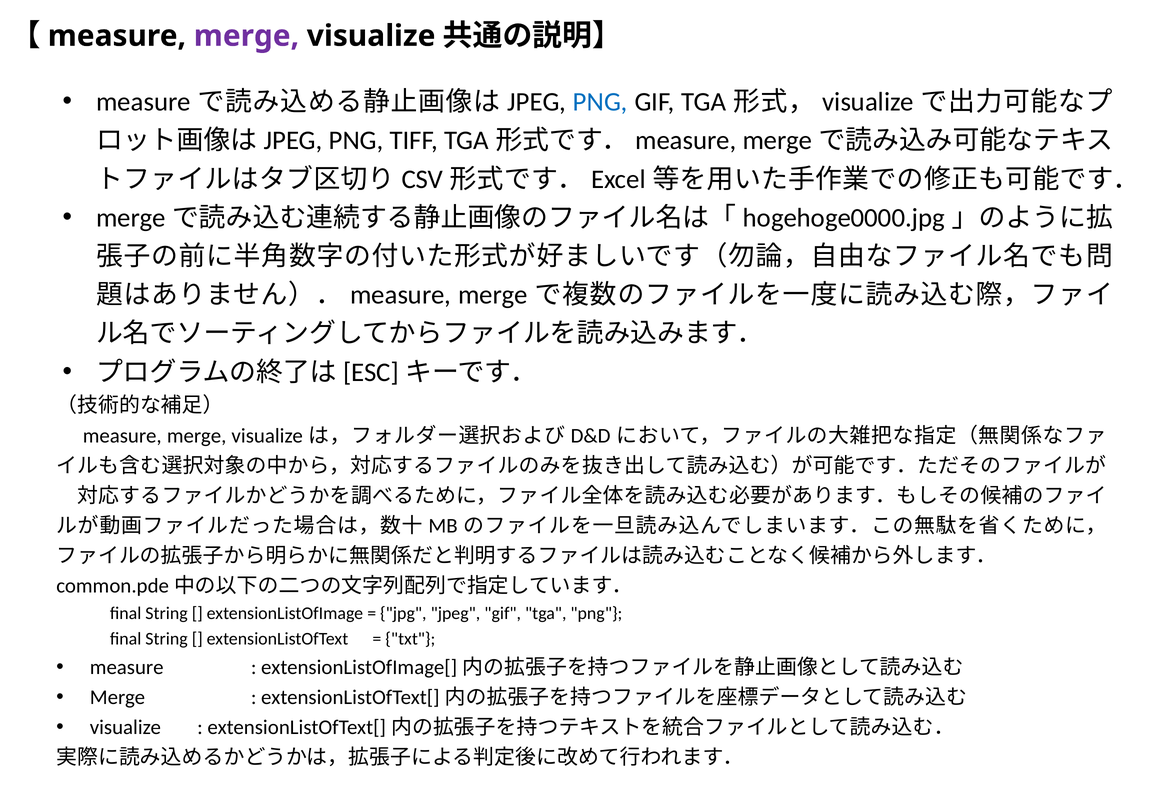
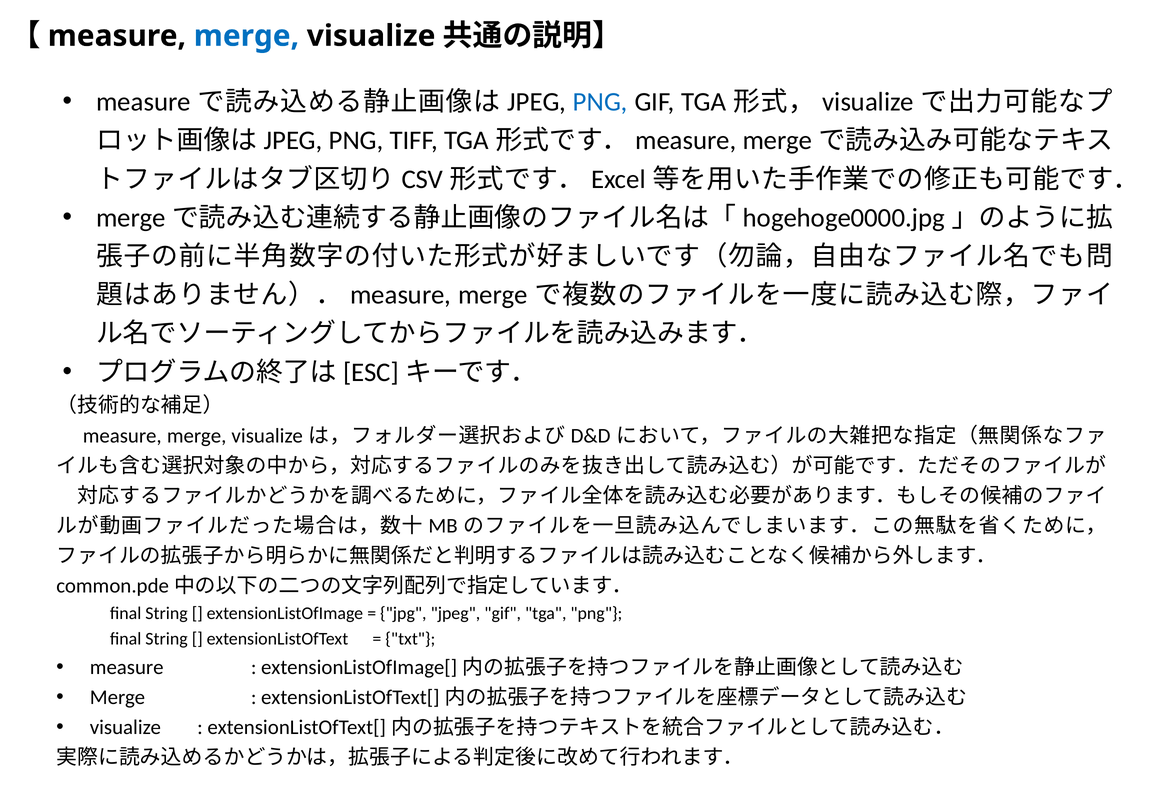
merge at (246, 36) colour: purple -> blue
